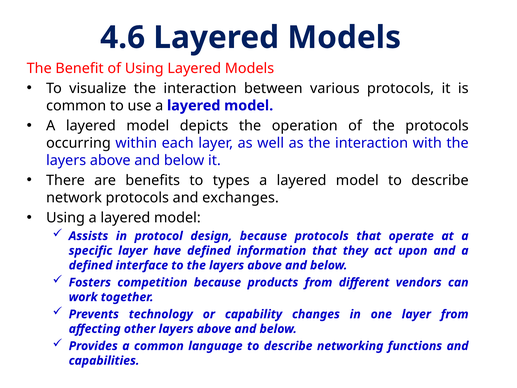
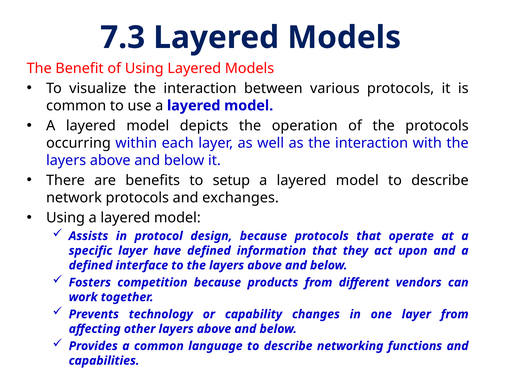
4.6: 4.6 -> 7.3
types: types -> setup
